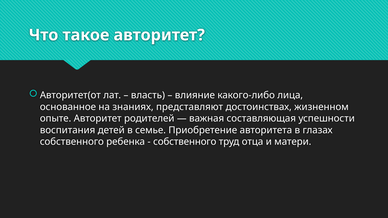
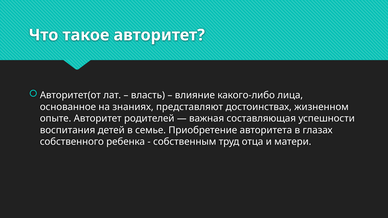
собственного at (185, 142): собственного -> собственным
